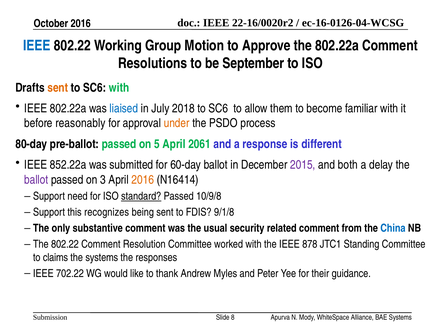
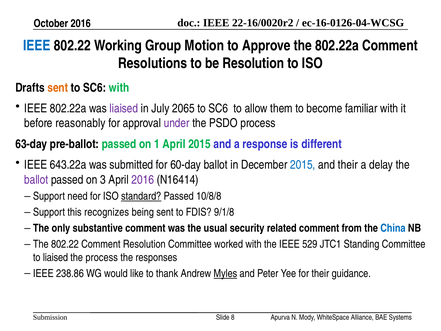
be September: September -> Resolution
liaised at (124, 108) colour: blue -> purple
2018: 2018 -> 2065
under colour: orange -> purple
80-day: 80-day -> 63-day
5: 5 -> 1
April 2061: 2061 -> 2015
852.22a: 852.22a -> 643.22a
2015 at (303, 165) colour: purple -> blue
and both: both -> their
2016 at (143, 180) colour: orange -> purple
10/9/8: 10/9/8 -> 10/8/8
878: 878 -> 529
to claims: claims -> liaised
the systems: systems -> process
702.22: 702.22 -> 238.86
Myles underline: none -> present
